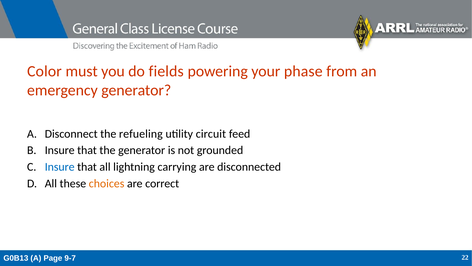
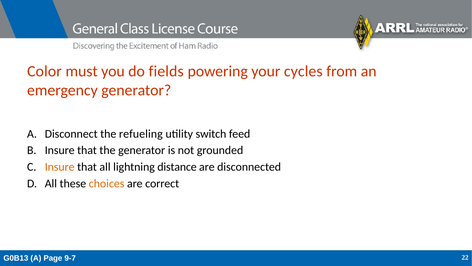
phase: phase -> cycles
circuit: circuit -> switch
Insure at (60, 167) colour: blue -> orange
carrying: carrying -> distance
